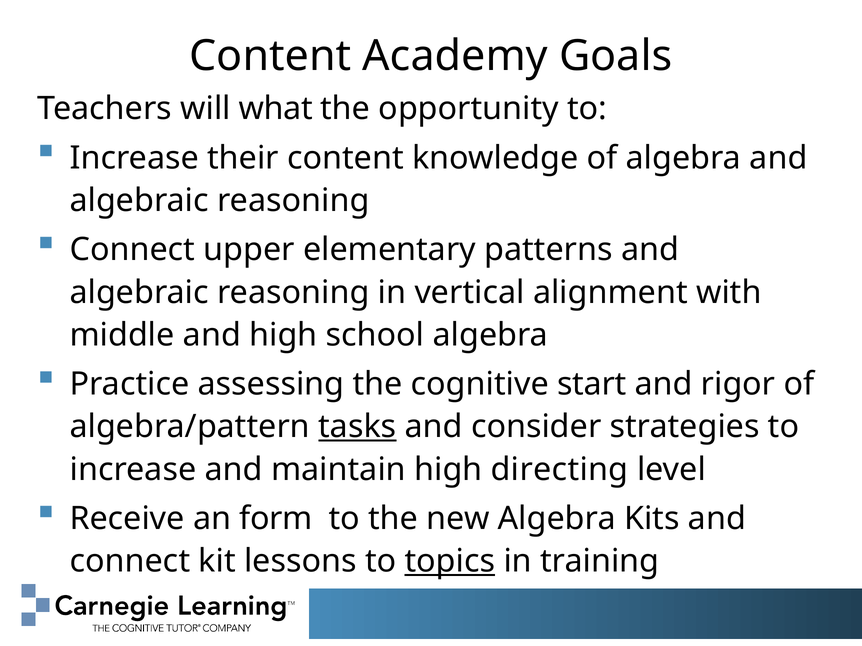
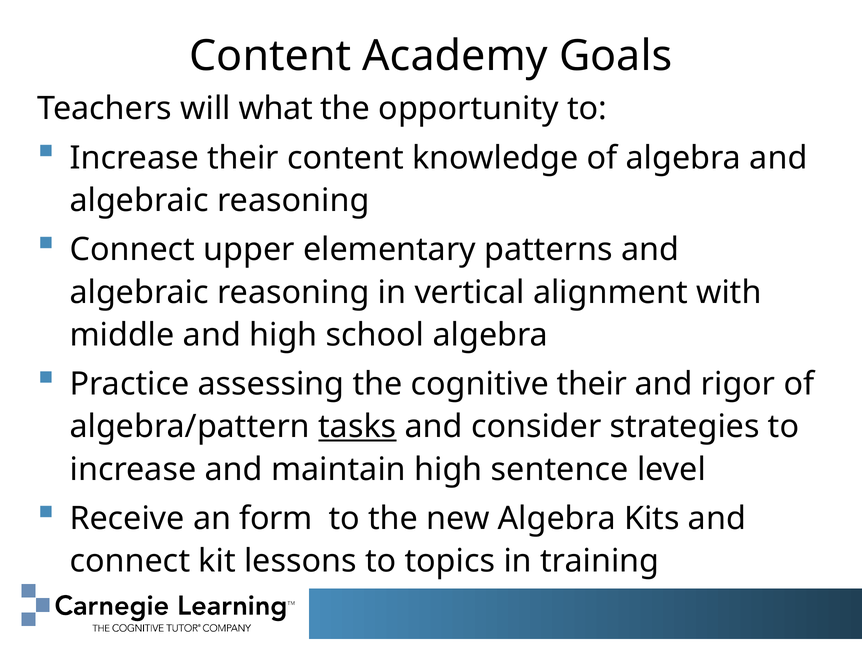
cognitive start: start -> their
directing: directing -> sentence
topics underline: present -> none
